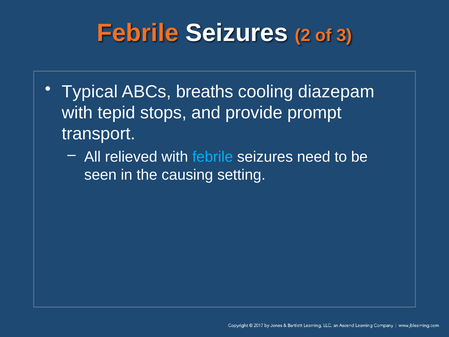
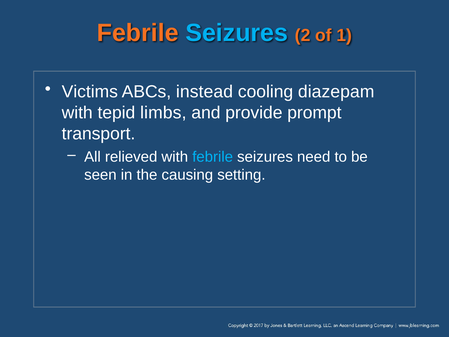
Seizures at (237, 33) colour: white -> light blue
3: 3 -> 1
Typical: Typical -> Victims
breaths: breaths -> instead
stops: stops -> limbs
